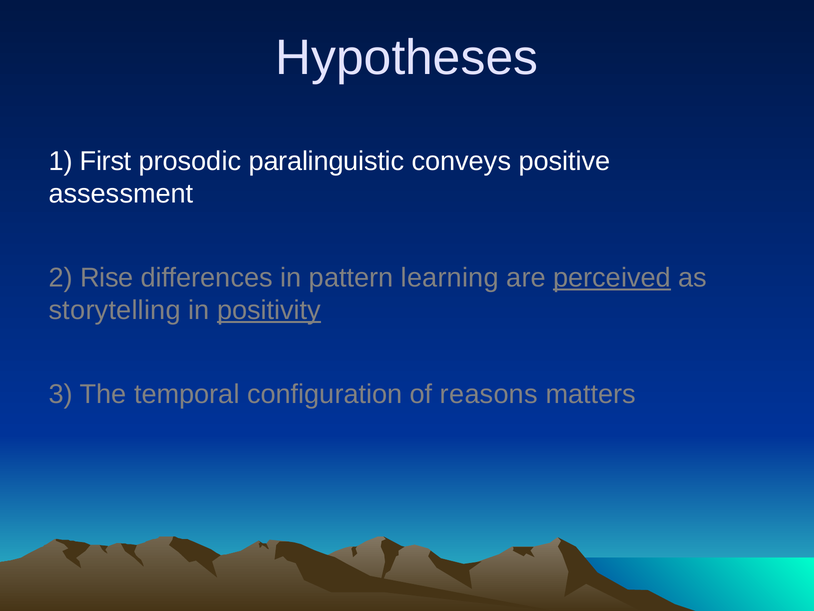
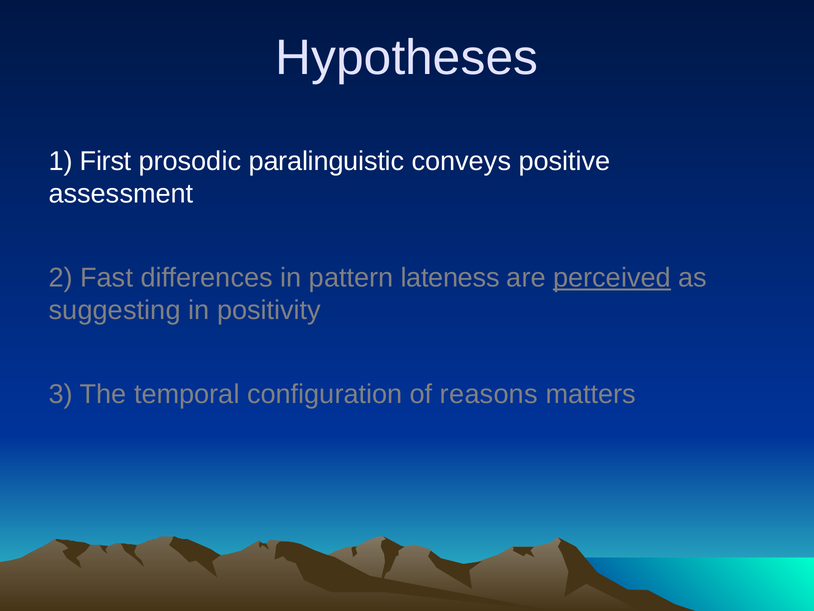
Rise: Rise -> Fast
learning: learning -> lateness
storytelling: storytelling -> suggesting
positivity underline: present -> none
